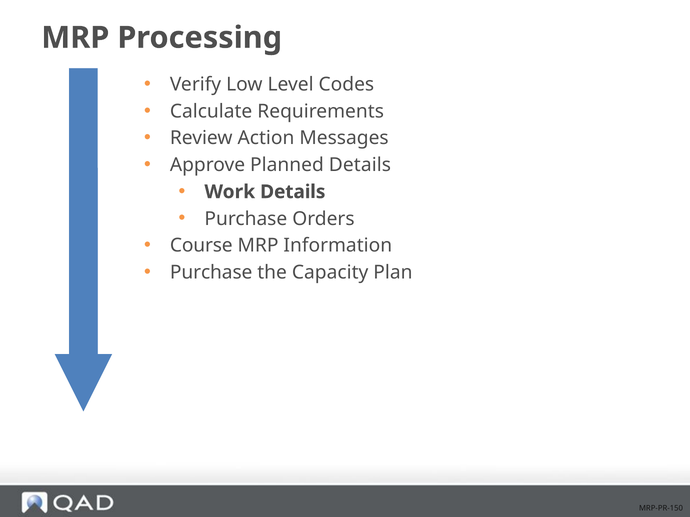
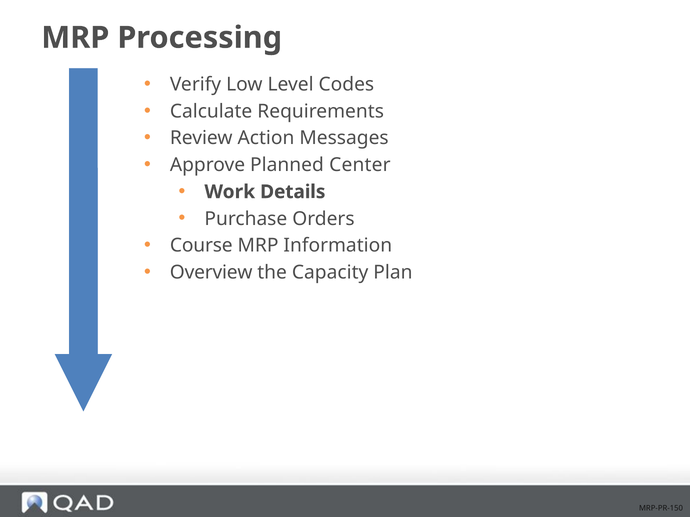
Planned Details: Details -> Center
Purchase at (211, 273): Purchase -> Overview
